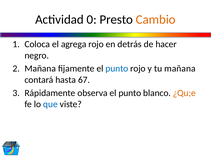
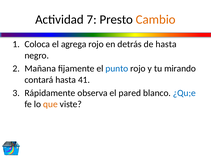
0: 0 -> 7
de hacer: hacer -> hasta
tu mañana: mañana -> mirando
67: 67 -> 41
observa el punto: punto -> pared
¿Qu;e colour: orange -> blue
que colour: blue -> orange
